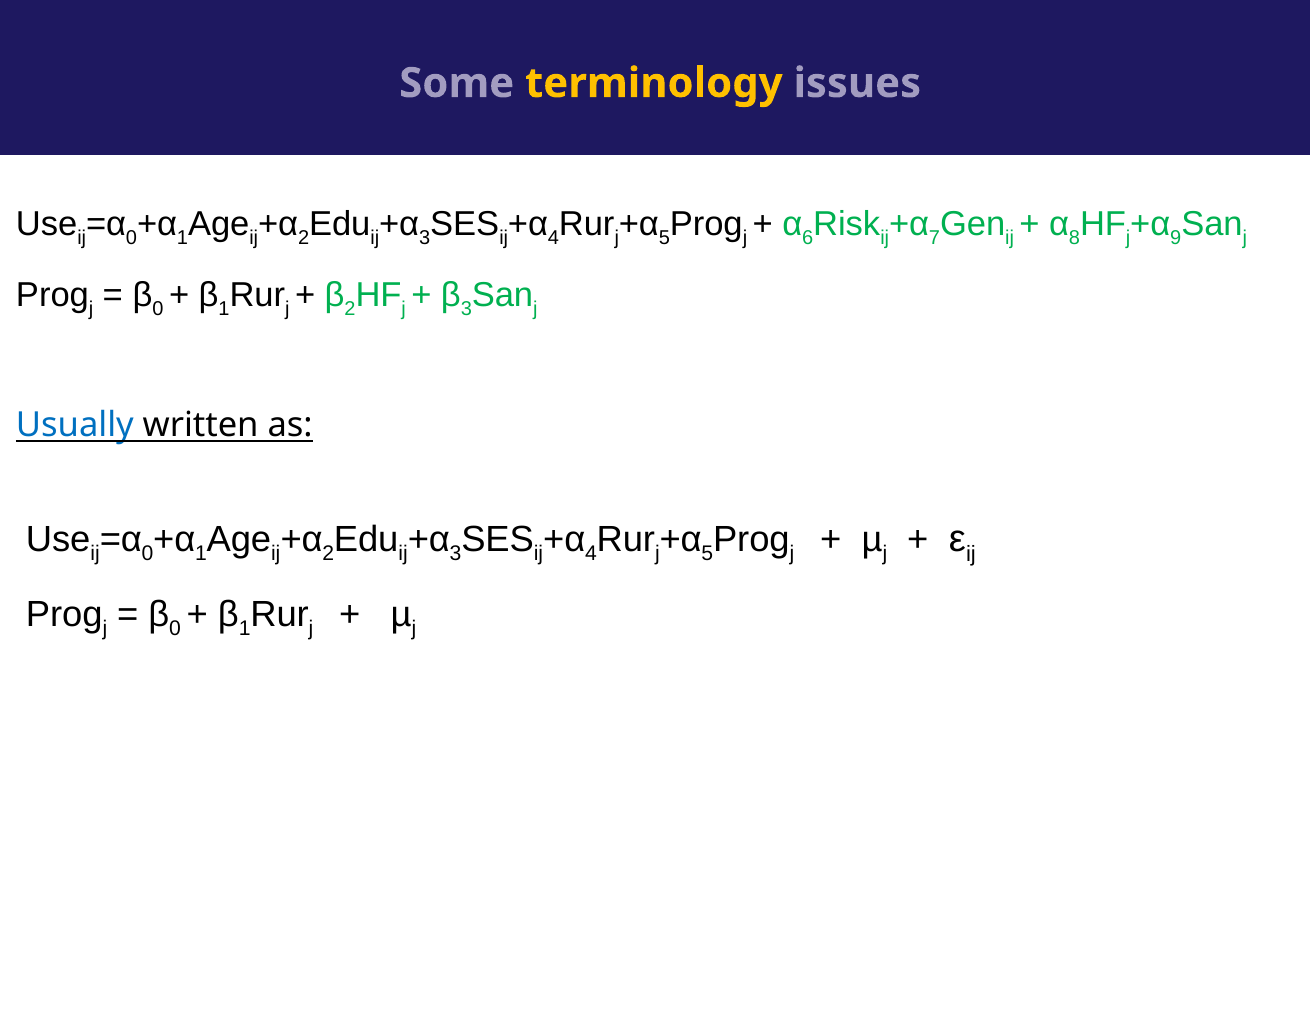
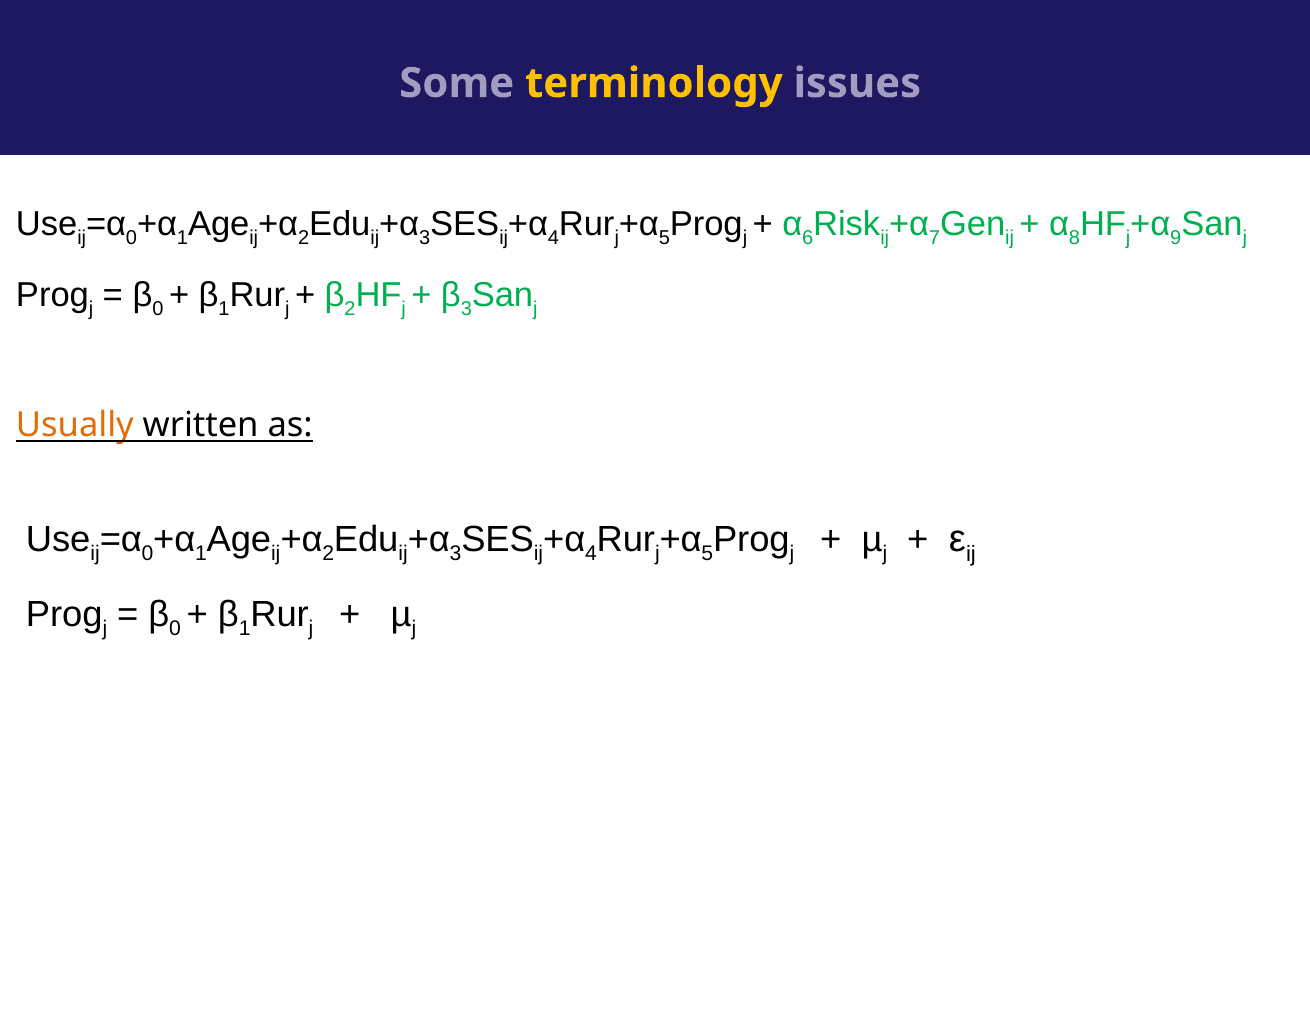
Usually colour: blue -> orange
